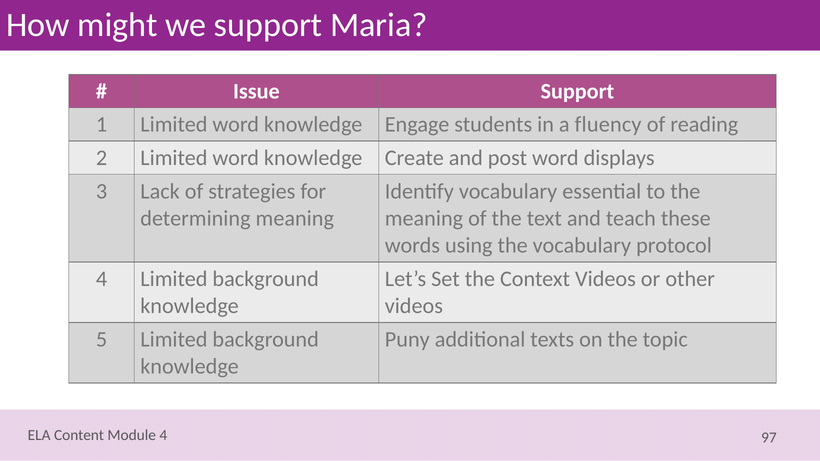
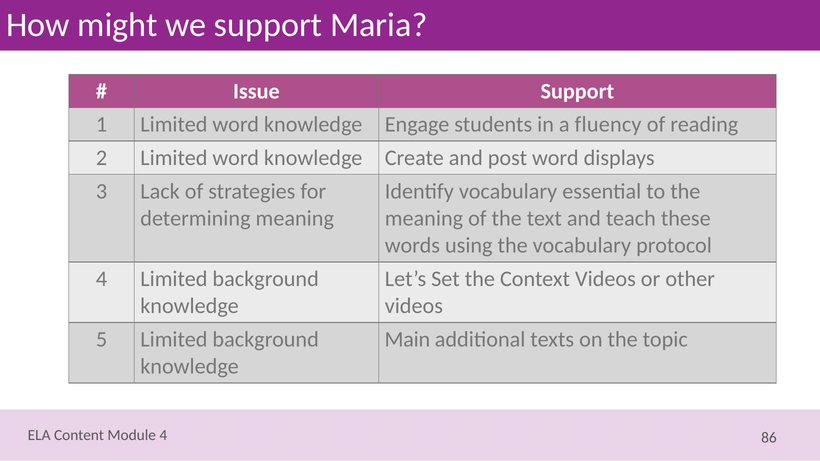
Puny: Puny -> Main
97: 97 -> 86
